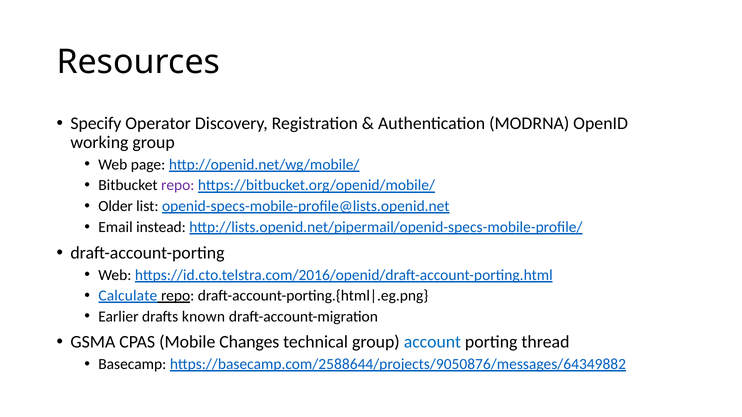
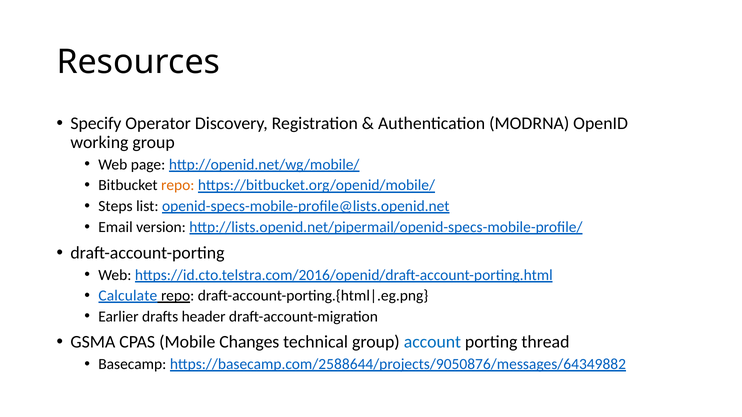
repo at (178, 186) colour: purple -> orange
Older: Older -> Steps
instead: instead -> version
known: known -> header
